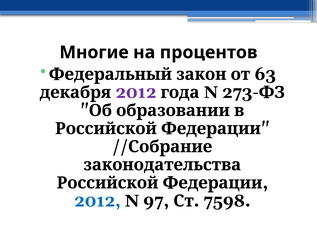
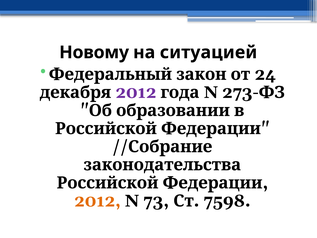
Многие: Многие -> Новому
процентов: процентов -> ситуацией
63: 63 -> 24
2012 at (97, 201) colour: blue -> orange
97: 97 -> 73
